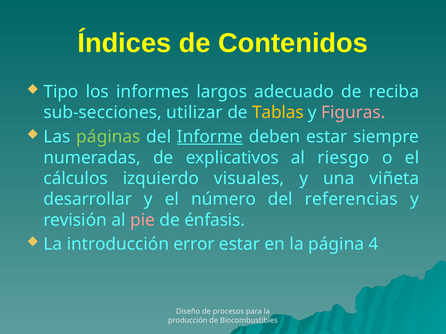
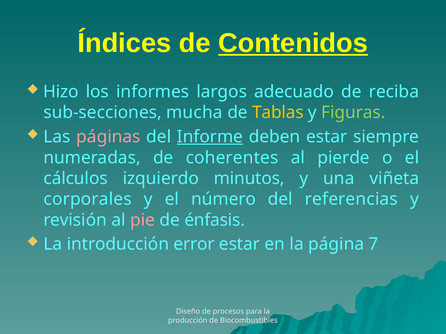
Contenidos underline: none -> present
Tipo: Tipo -> Hizo
utilizar: utilizar -> mucha
Figuras colour: pink -> light green
páginas colour: light green -> pink
explicativos: explicativos -> coherentes
riesgo: riesgo -> pierde
visuales: visuales -> minutos
desarrollar: desarrollar -> corporales
4: 4 -> 7
